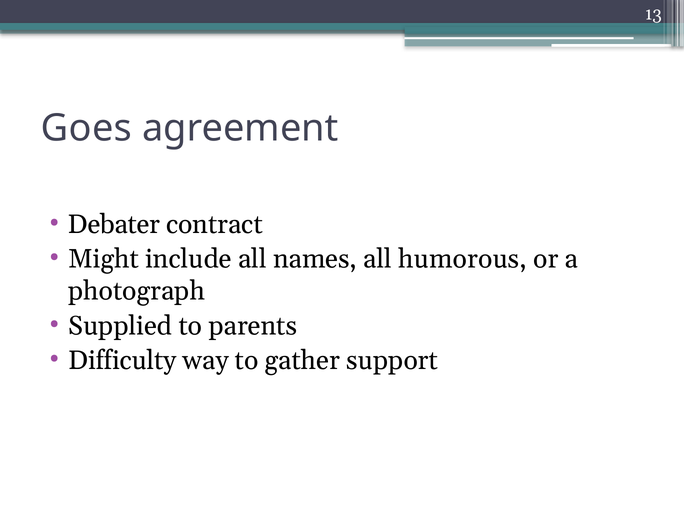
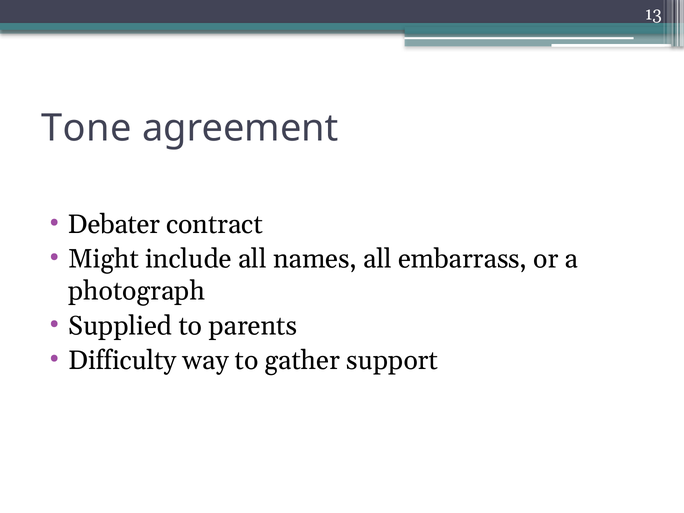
Goes: Goes -> Tone
humorous: humorous -> embarrass
